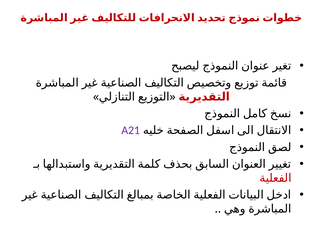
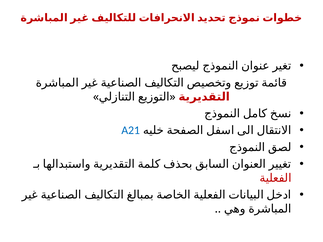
A21 colour: purple -> blue
